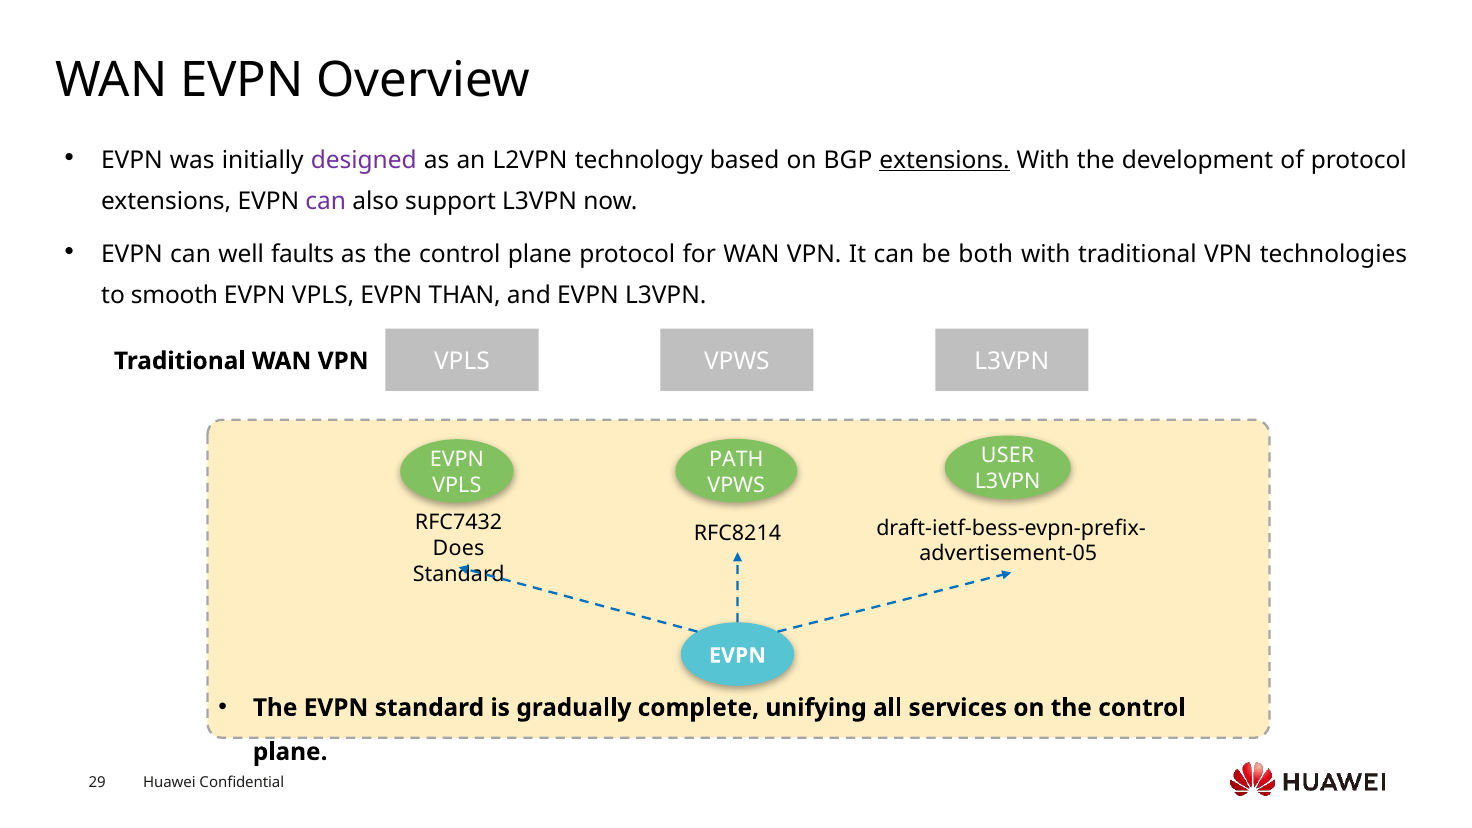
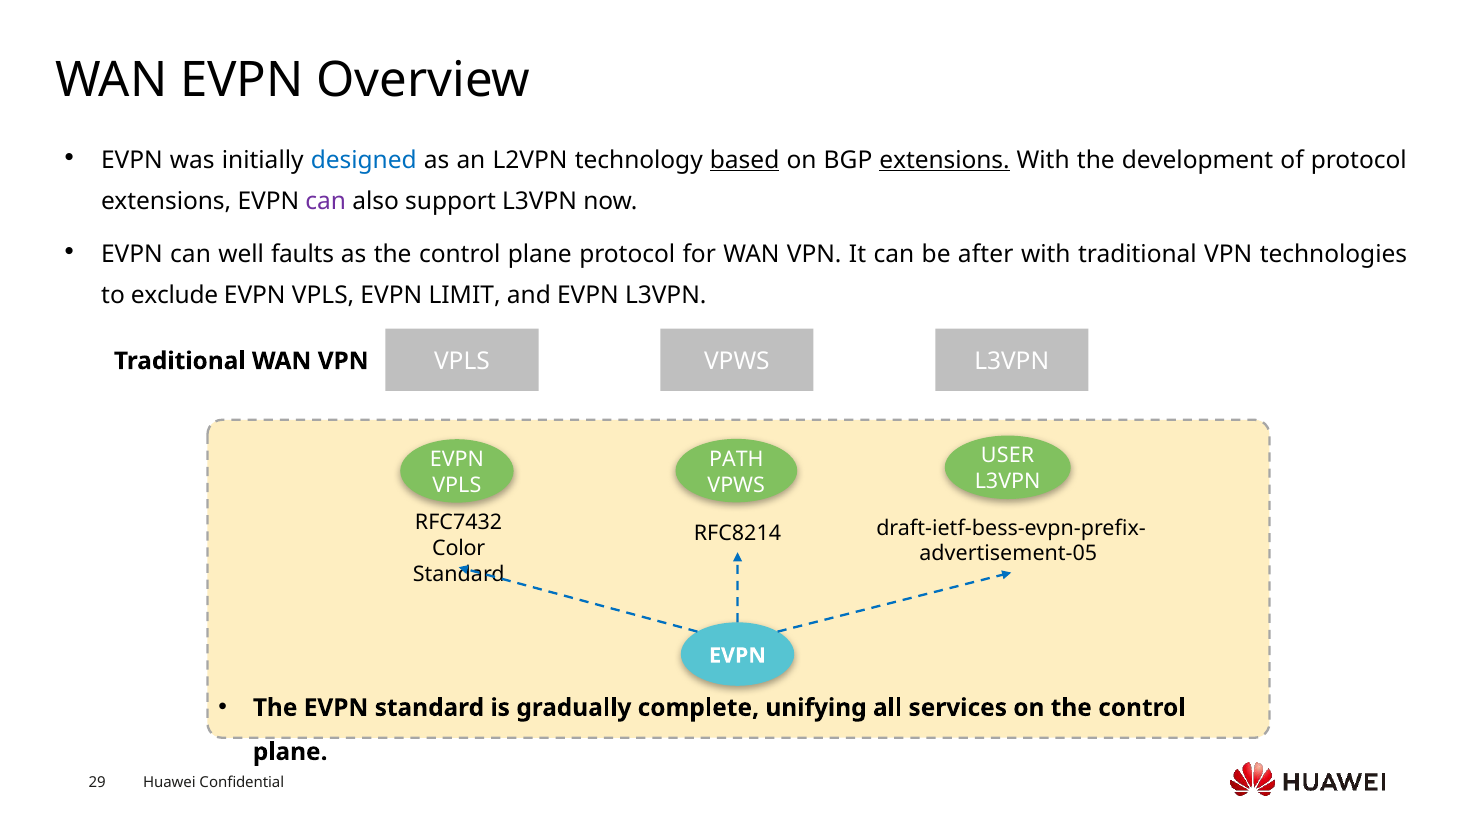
designed colour: purple -> blue
based underline: none -> present
both: both -> after
smooth: smooth -> exclude
THAN: THAN -> LIMIT
Does: Does -> Color
